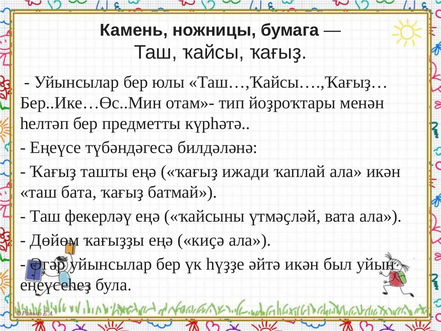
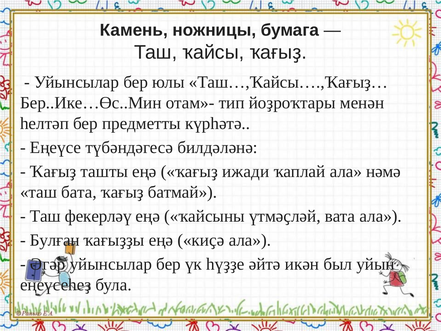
ала икән: икән -> нәмә
Дөйөм: Дөйөм -> Булған
